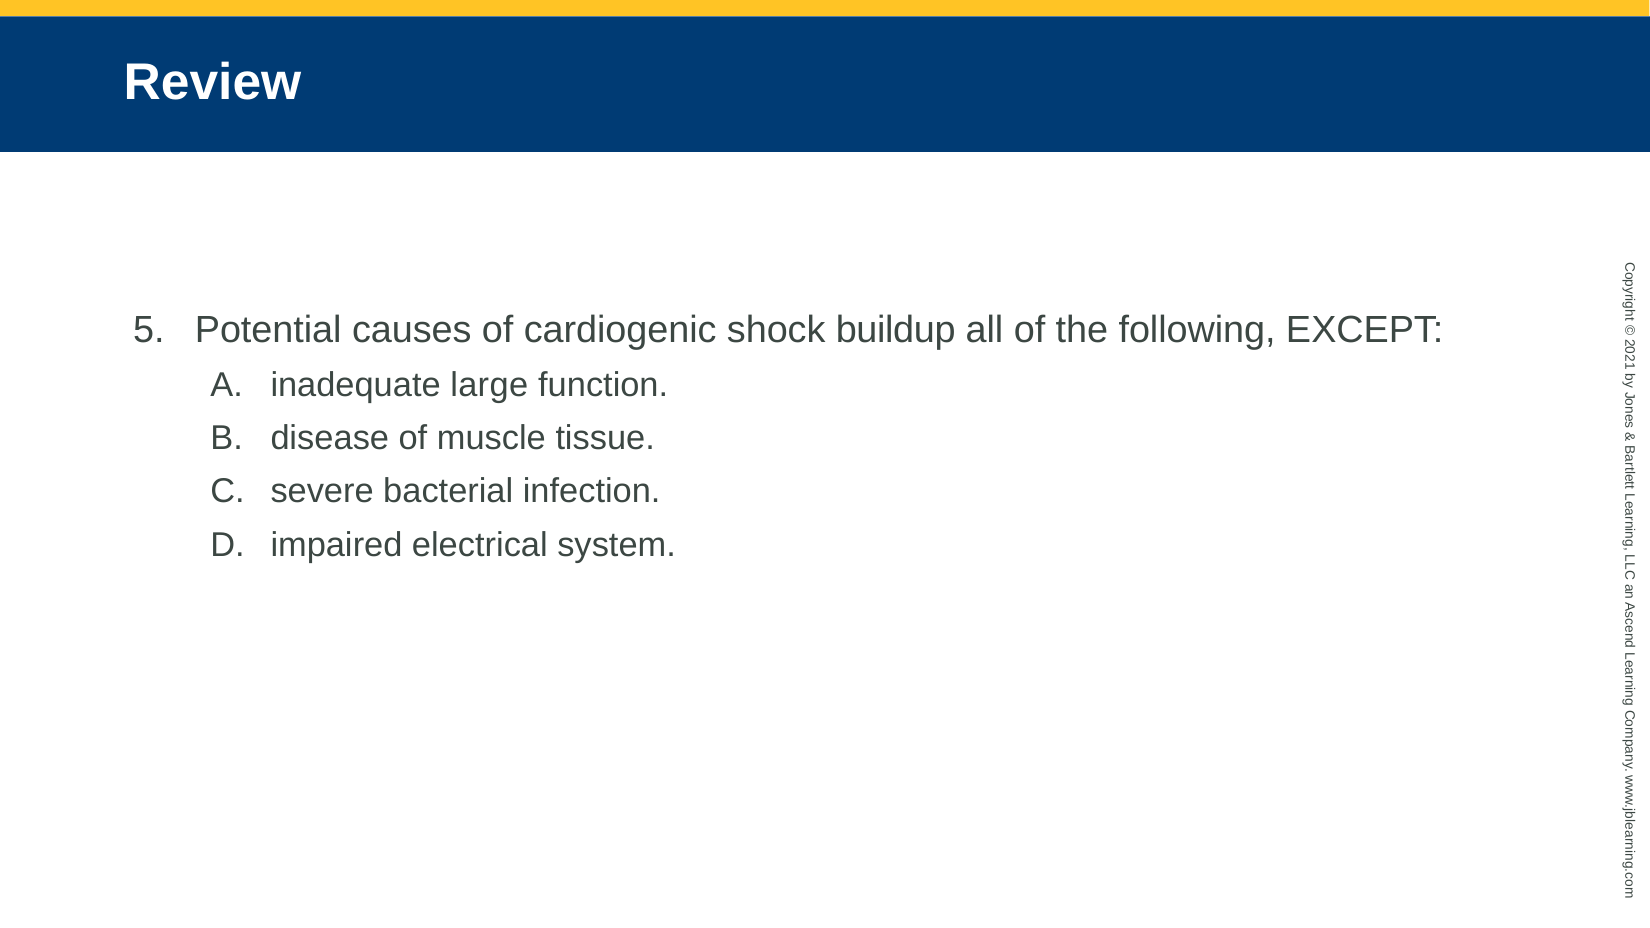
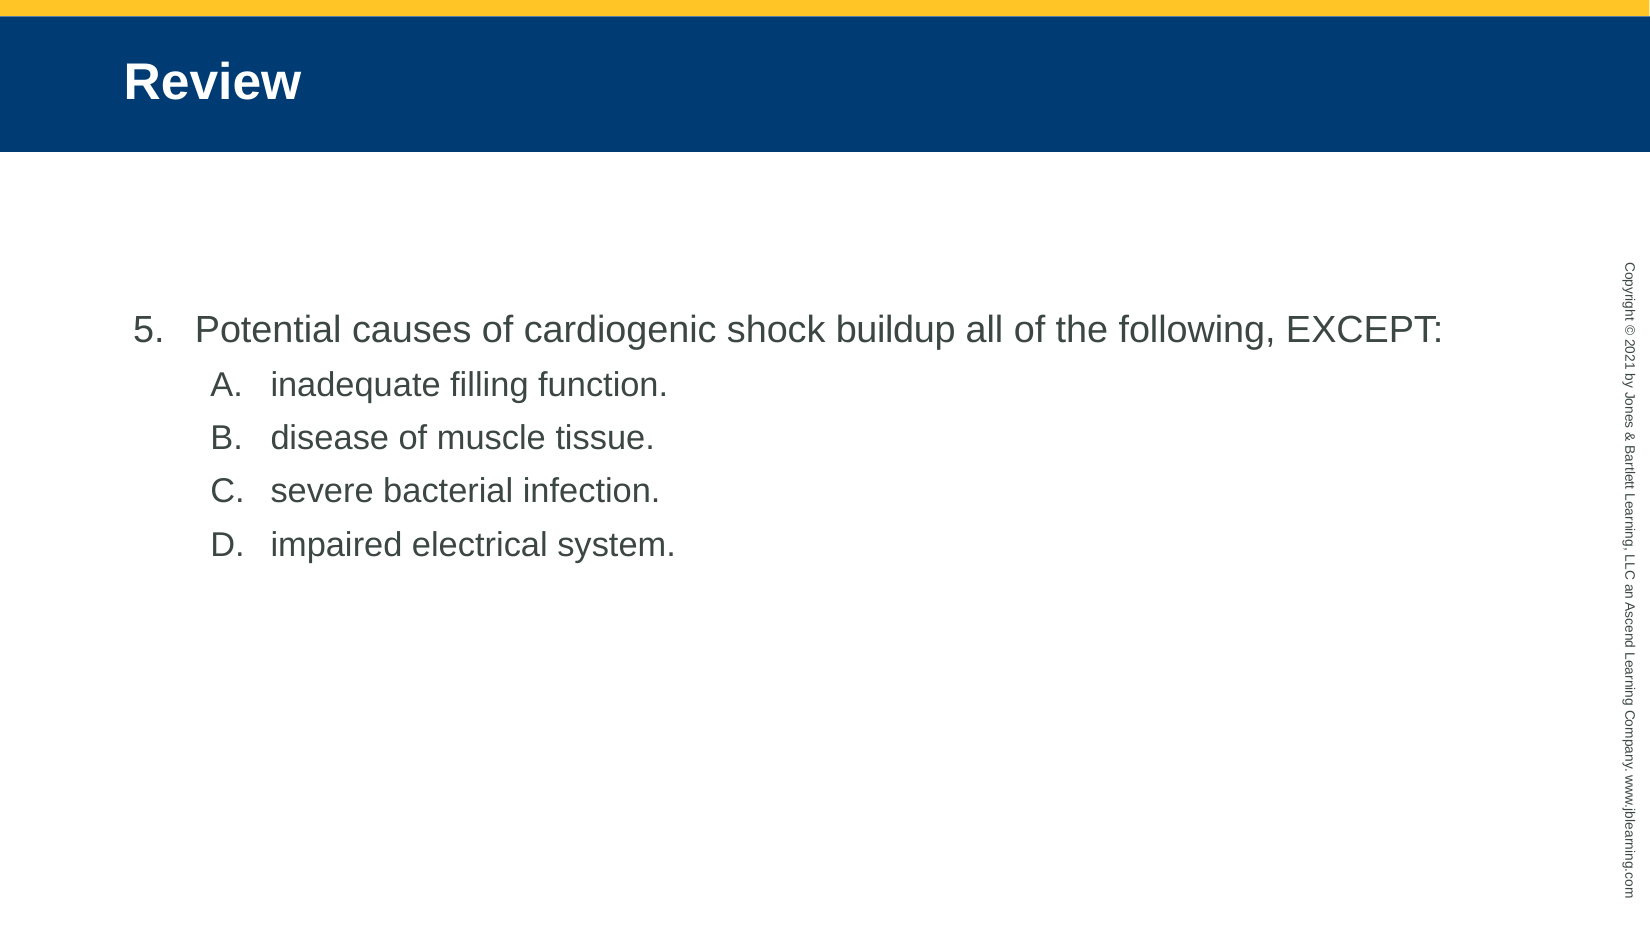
large: large -> filling
